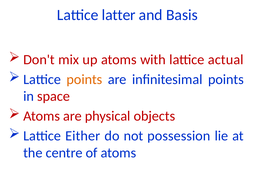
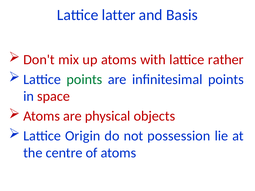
actual: actual -> rather
points at (84, 79) colour: orange -> green
Either: Either -> Origin
